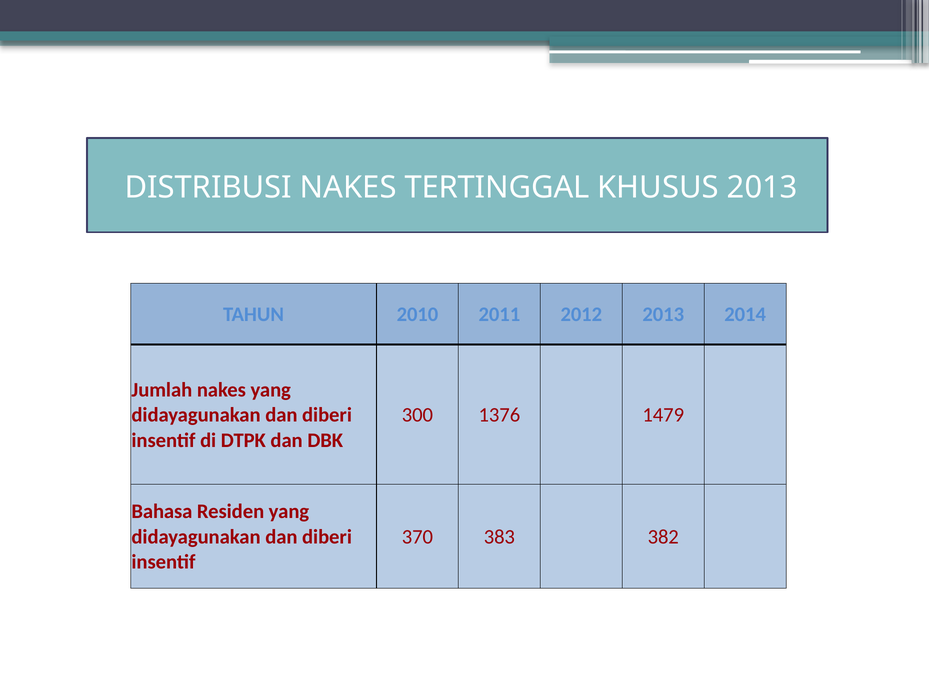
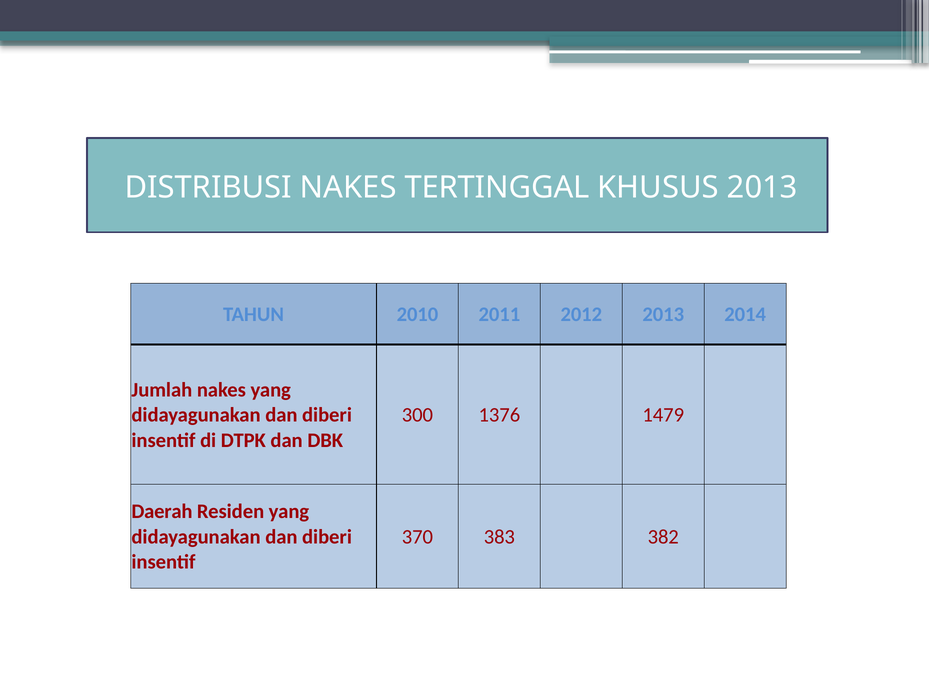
Bahasa: Bahasa -> Daerah
